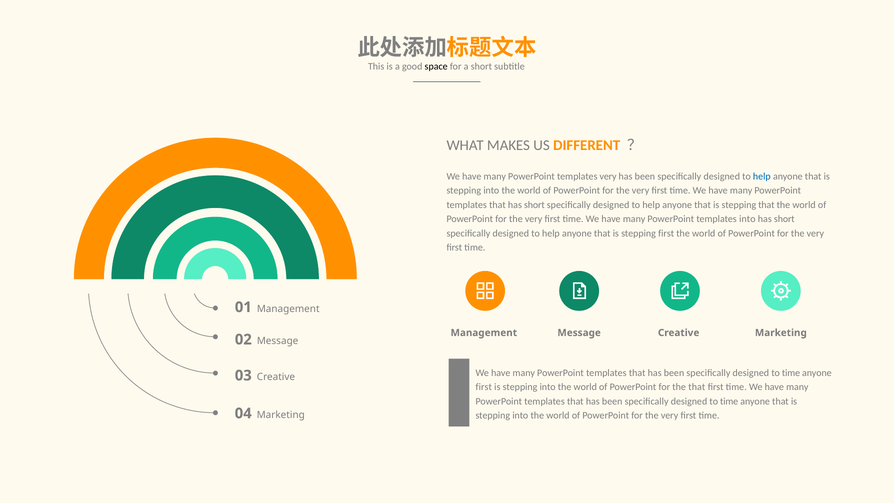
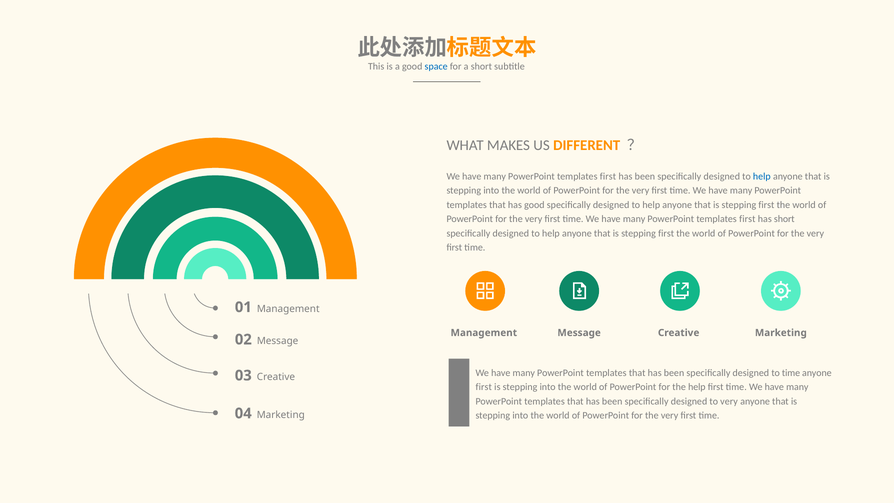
space colour: black -> blue
very at (608, 176): very -> first
that has short: short -> good
that at (766, 205): that -> first
into at (747, 219): into -> first
the that: that -> help
time at (729, 401): time -> very
